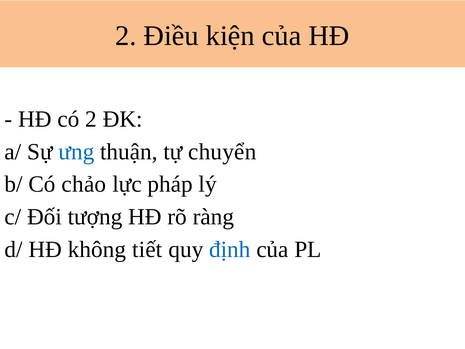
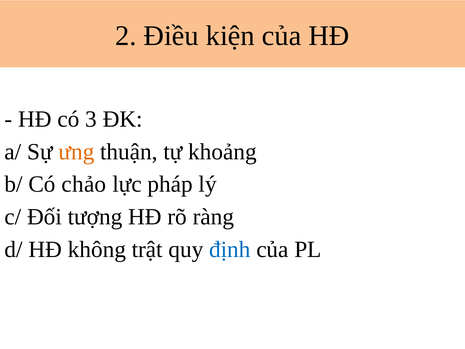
có 2: 2 -> 3
ưng colour: blue -> orange
chuyển: chuyển -> khoảng
tiết: tiết -> trật
